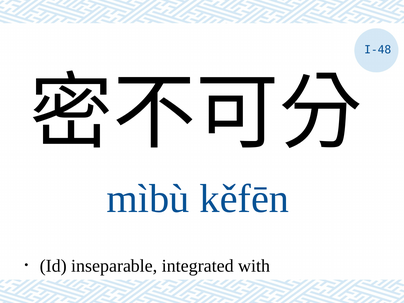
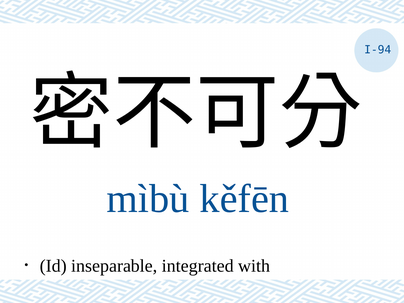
I-48: I-48 -> I-94
